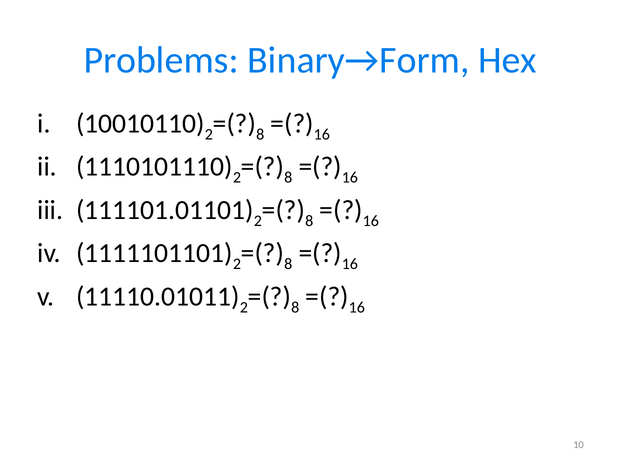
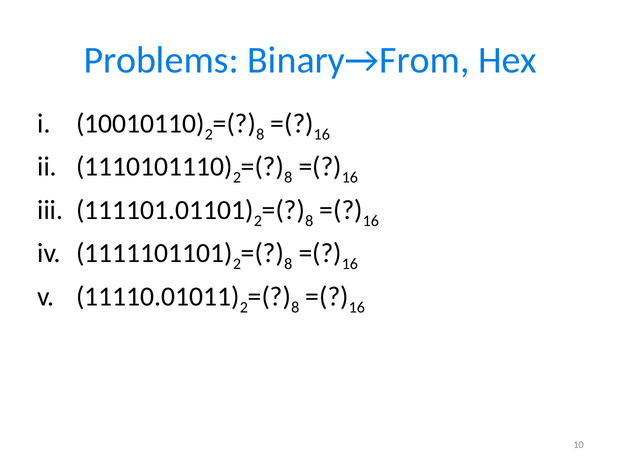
Binary→Form: Binary→Form -> Binary→From
